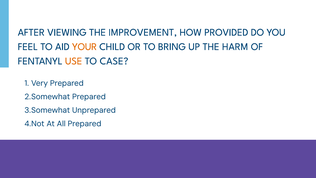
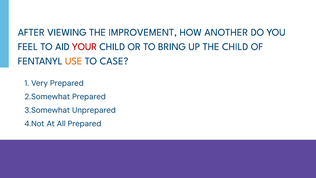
PROVIDED: PROVIDED -> ANOTHER
YOUR colour: orange -> red
THE HARM: HARM -> CHILD
